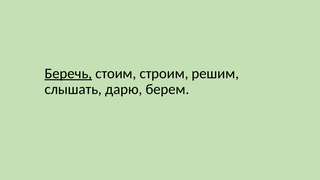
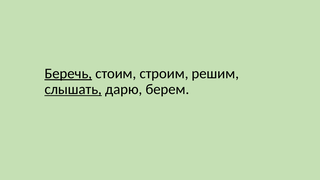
слышать underline: none -> present
